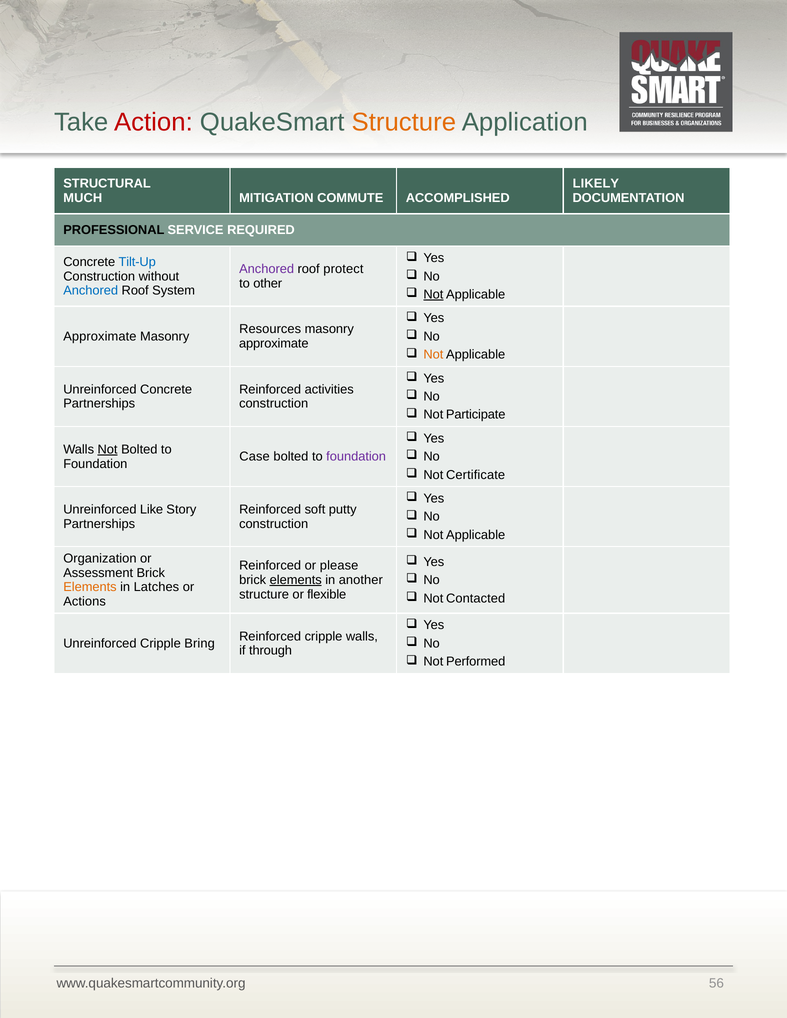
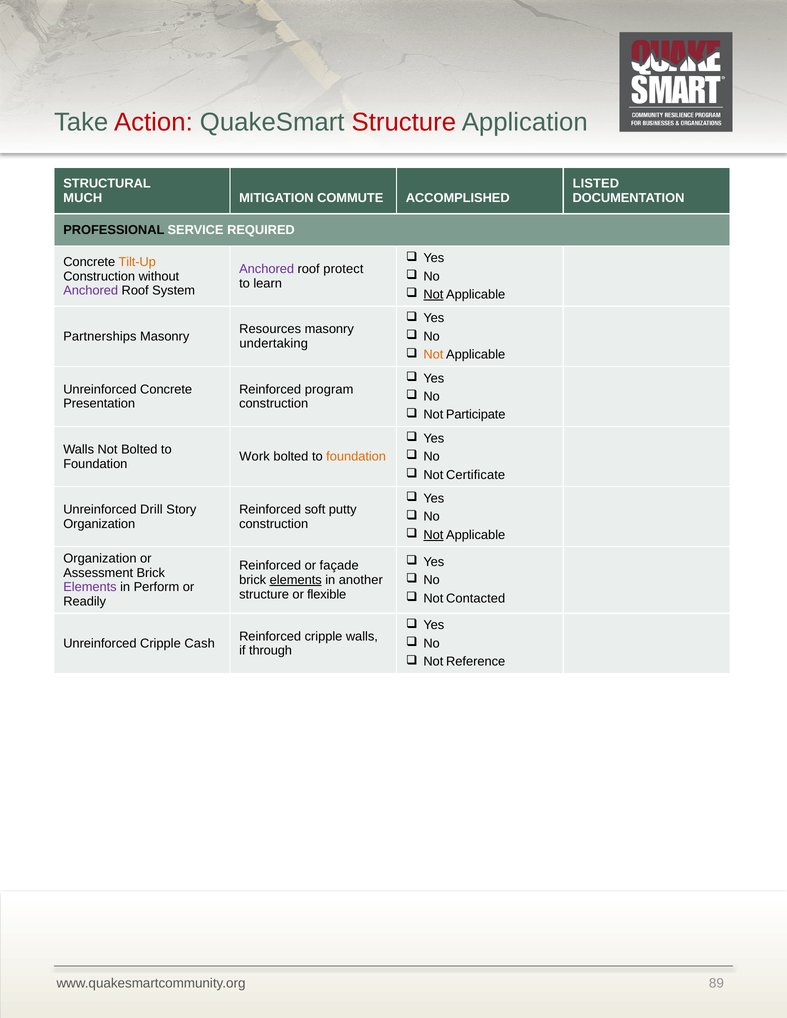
Structure at (404, 123) colour: orange -> red
LIKELY: LIKELY -> LISTED
Tilt-Up colour: blue -> orange
other: other -> learn
Anchored at (91, 291) colour: blue -> purple
Approximate at (100, 337): Approximate -> Partnerships
approximate at (274, 344): approximate -> undertaking
activities: activities -> program
Partnerships at (99, 404): Partnerships -> Presentation
Not at (108, 450) underline: present -> none
Case: Case -> Work
foundation at (356, 457) colour: purple -> orange
Like: Like -> Drill
Partnerships at (99, 524): Partnerships -> Organization
Not at (433, 535) underline: none -> present
please: please -> façade
Elements at (90, 588) colour: orange -> purple
Latches: Latches -> Perform
Actions: Actions -> Readily
Bring: Bring -> Cash
Performed: Performed -> Reference
56: 56 -> 89
